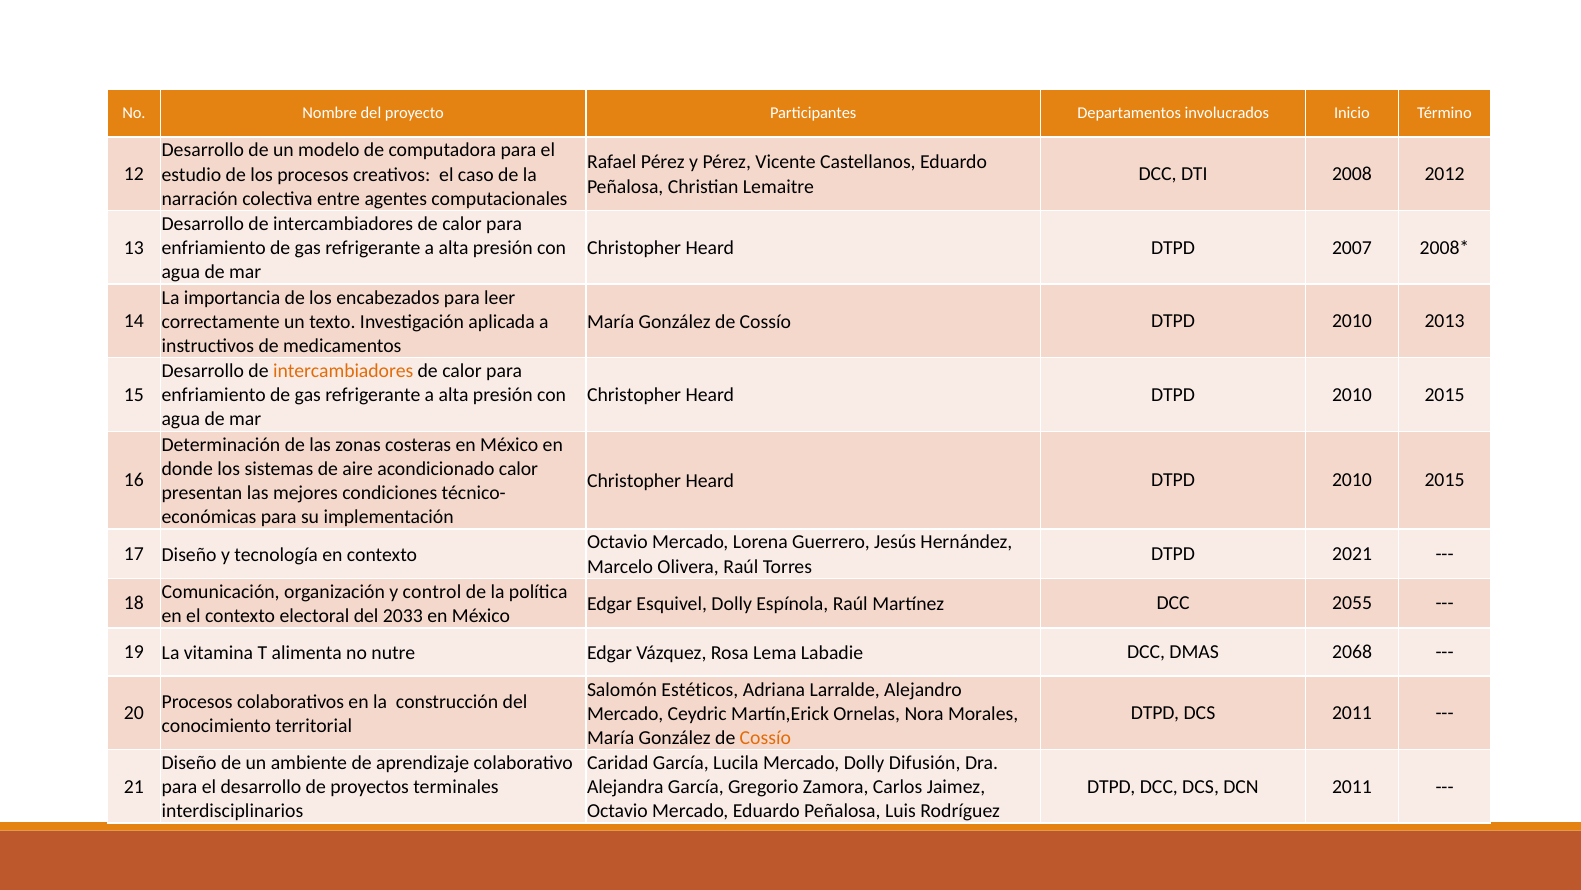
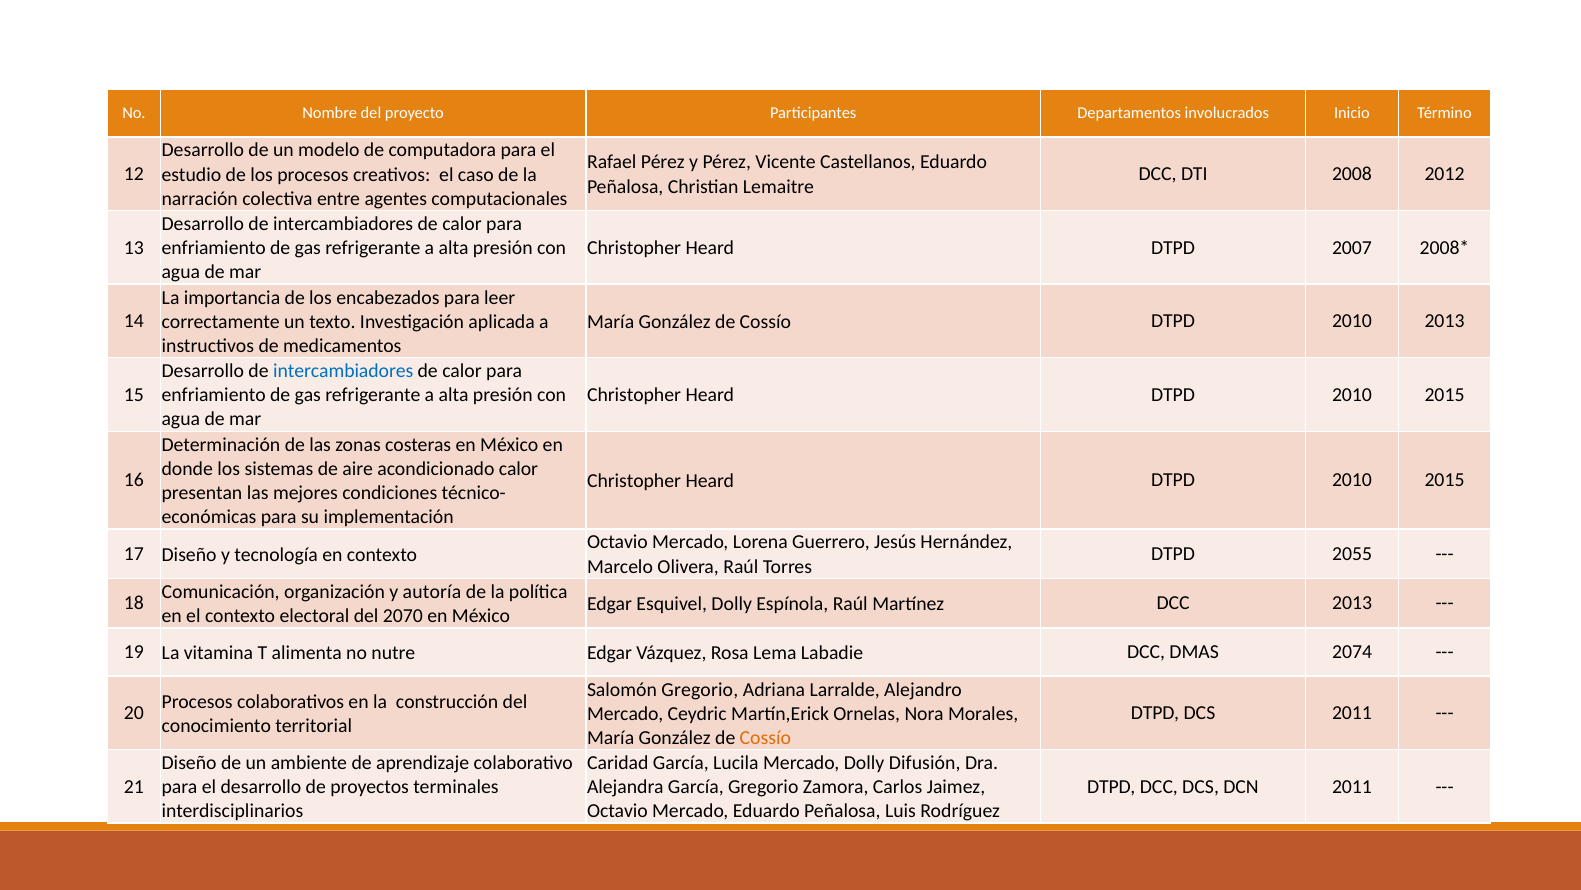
intercambiadores at (343, 371) colour: orange -> blue
2021: 2021 -> 2055
control: control -> autoría
DCC 2055: 2055 -> 2013
2033: 2033 -> 2070
2068: 2068 -> 2074
Salomón Estéticos: Estéticos -> Gregorio
